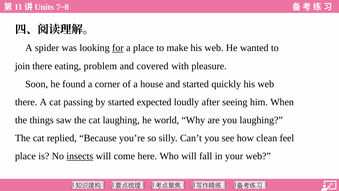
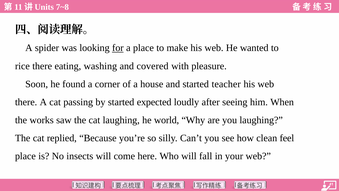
join: join -> rice
problem: problem -> washing
quickly: quickly -> teacher
things: things -> works
insects underline: present -> none
